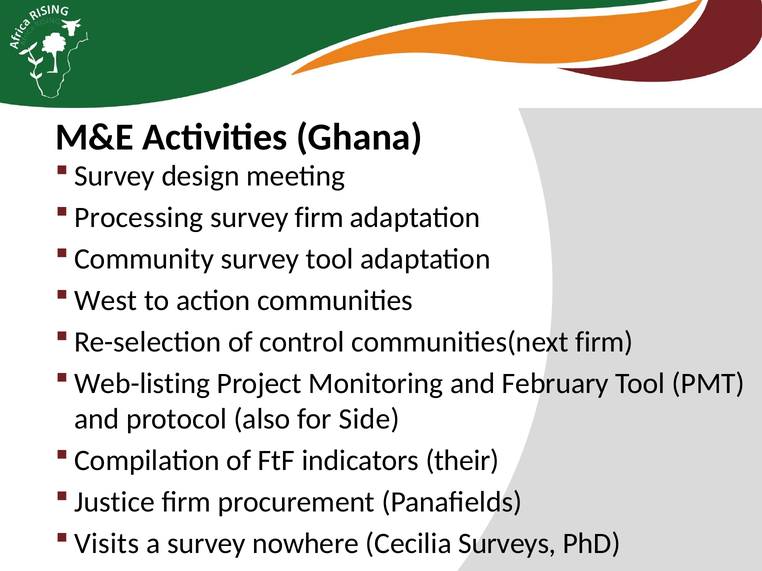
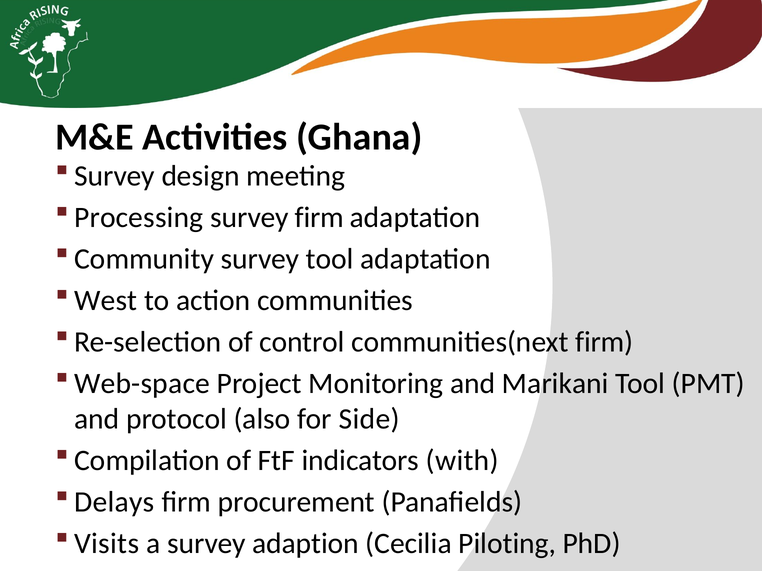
Web-listing: Web-listing -> Web-space
February: February -> Marikani
their: their -> with
Justice: Justice -> Delays
nowhere: nowhere -> adaption
Surveys: Surveys -> Piloting
